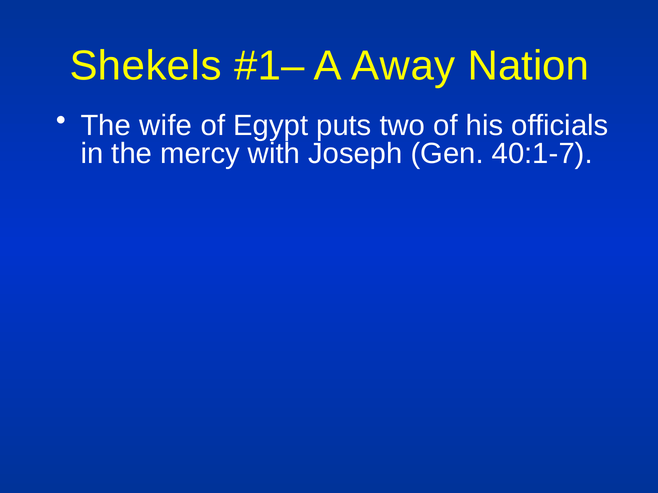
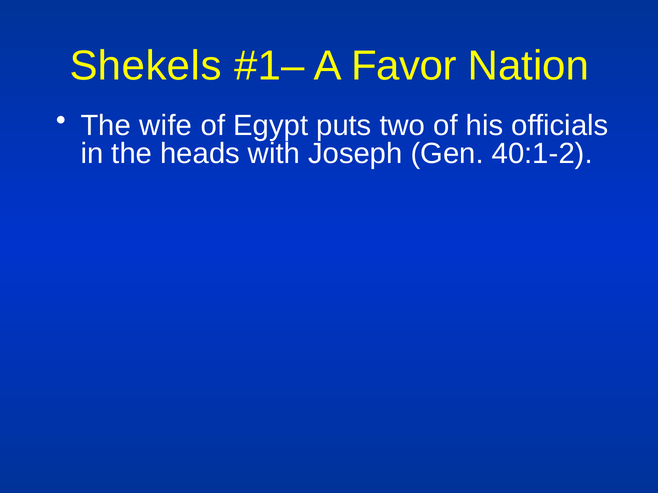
Away: Away -> Favor
mercy: mercy -> heads
40:1-7: 40:1-7 -> 40:1-2
